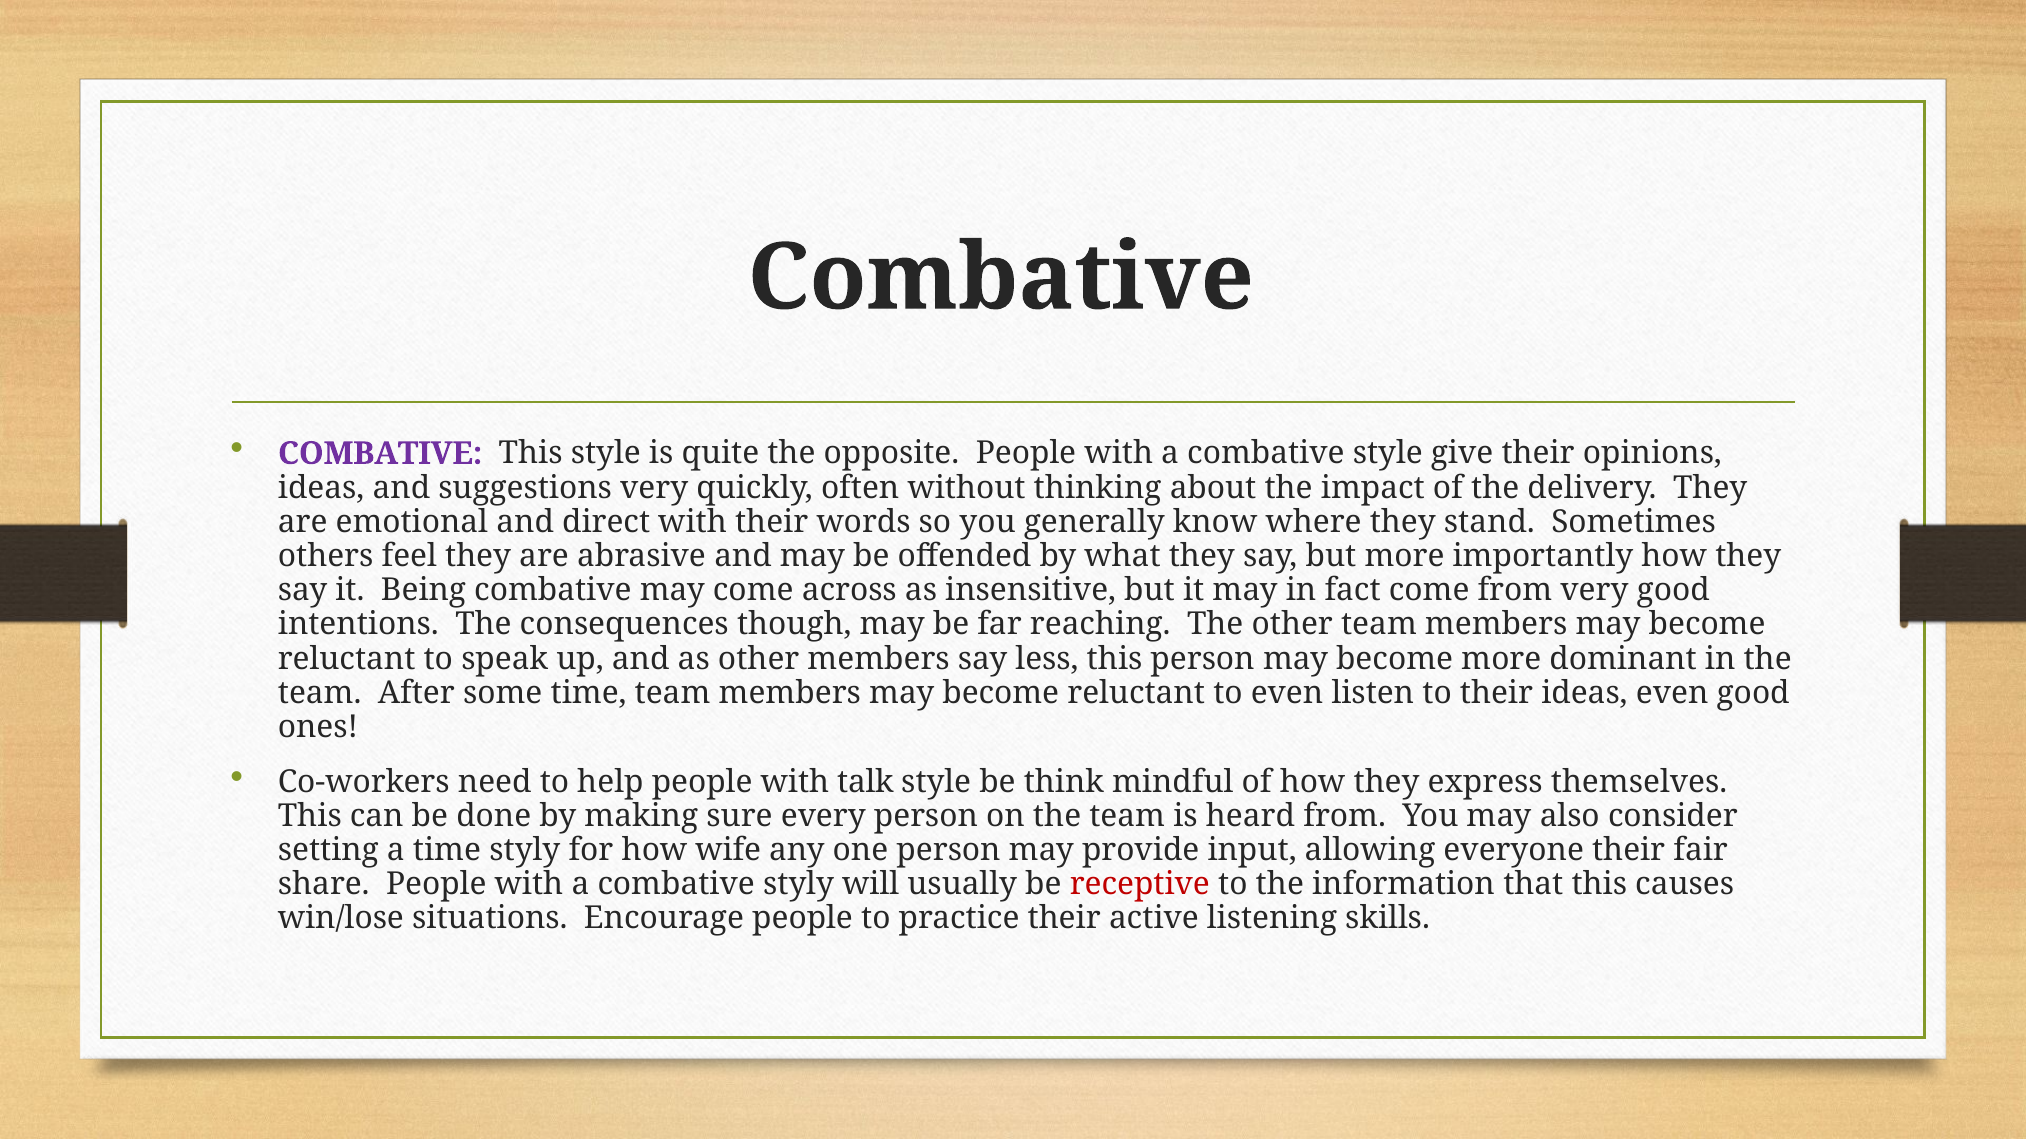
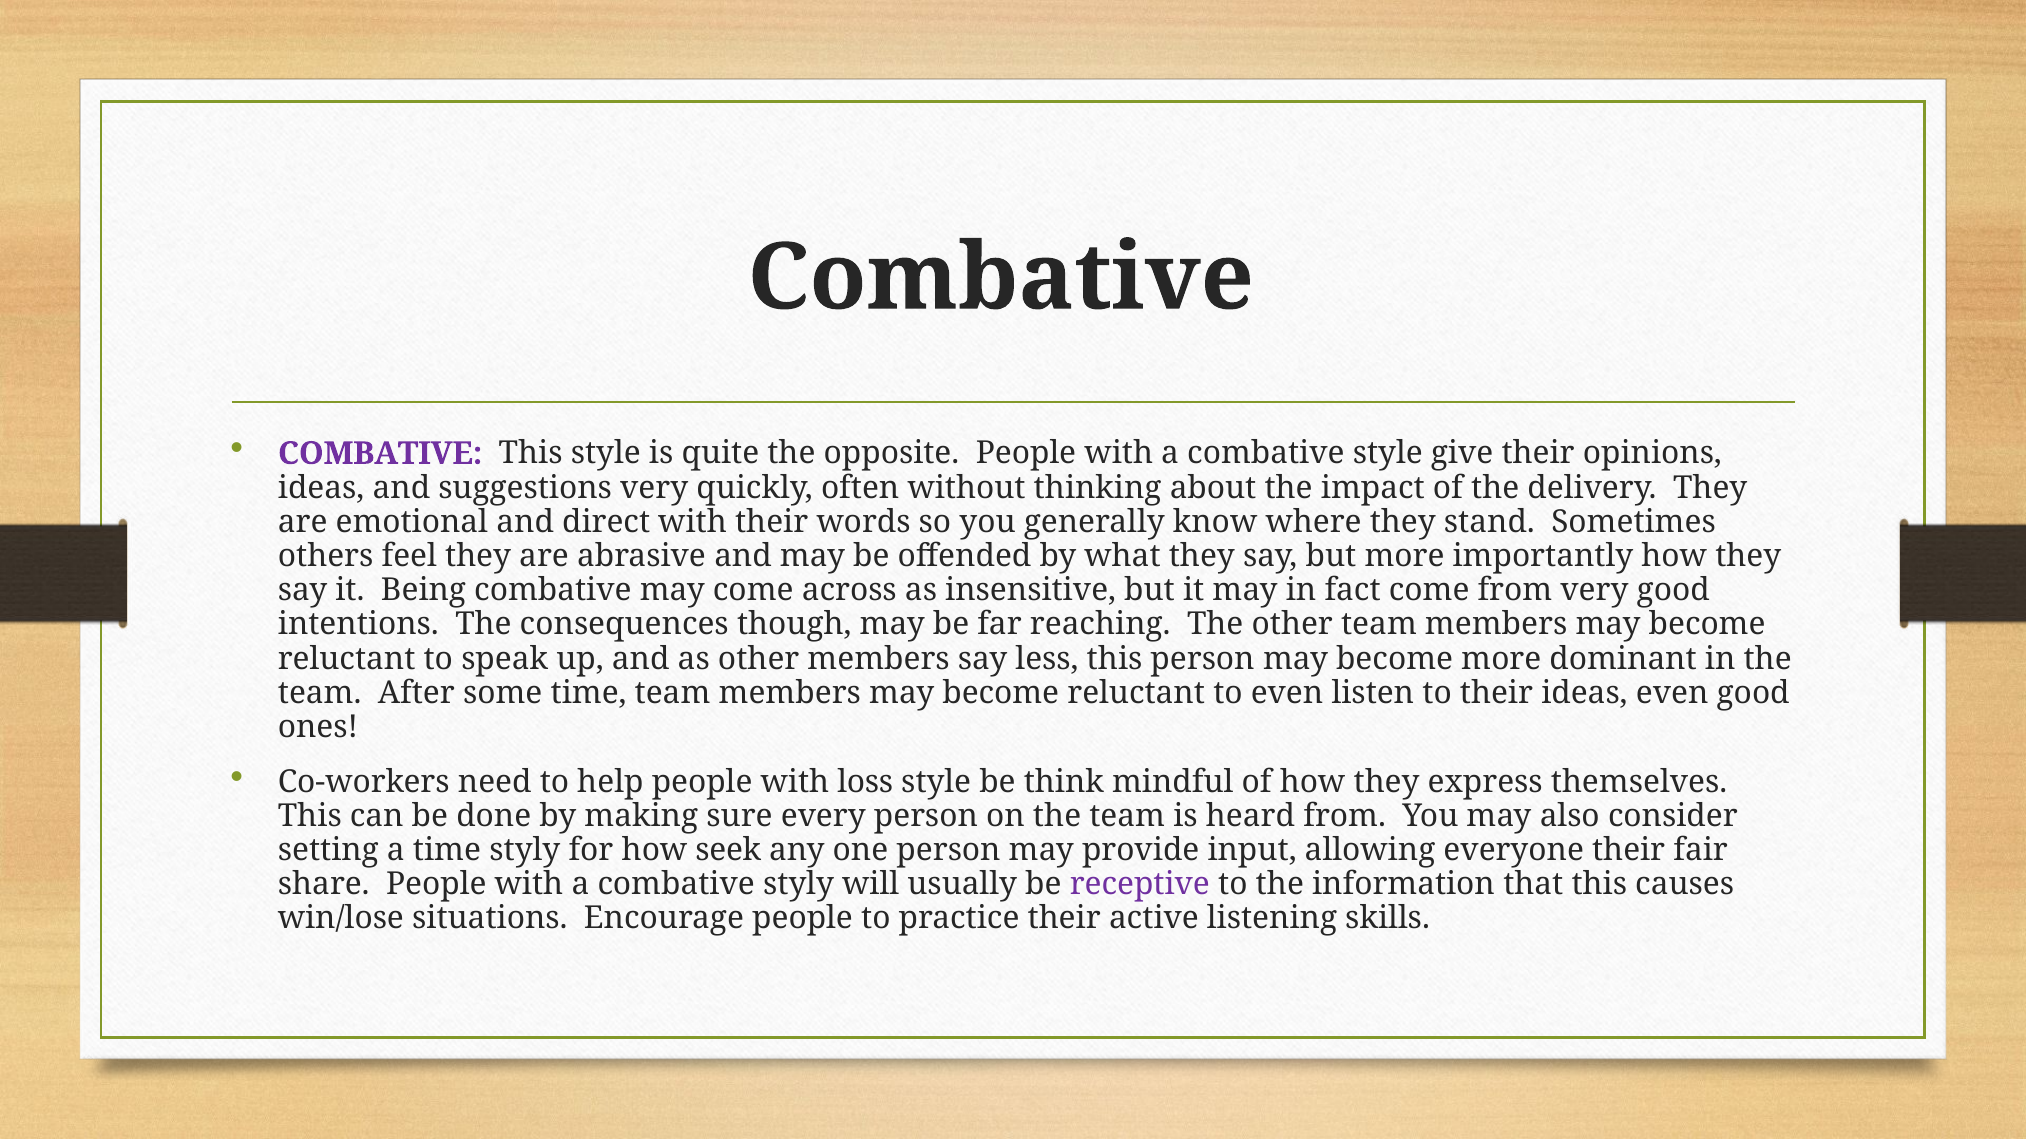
talk: talk -> loss
wife: wife -> seek
receptive colour: red -> purple
